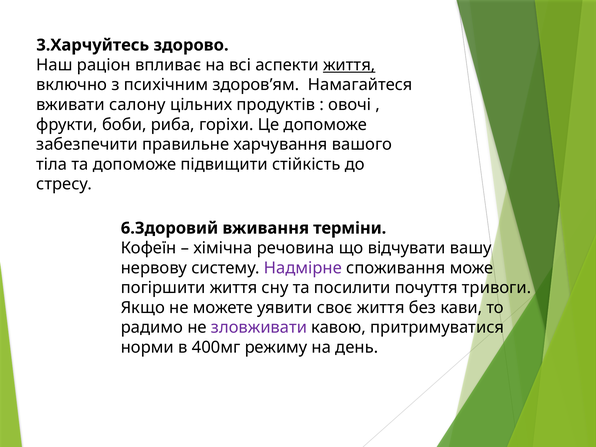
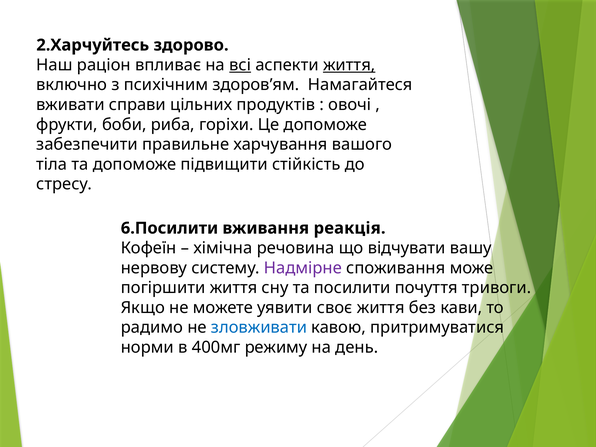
3.Харчуйтесь: 3.Харчуйтесь -> 2.Харчуйтесь
всі underline: none -> present
салону: салону -> справи
6.Здоровий: 6.Здоровий -> 6.Посилити
терміни: терміни -> реакція
зловживати colour: purple -> blue
